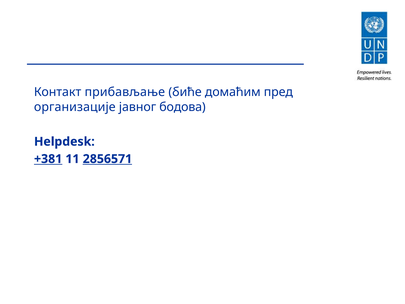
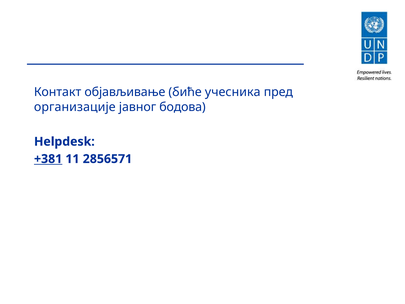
прибављање: прибављање -> објављивање
домаћим: домаћим -> учесника
2856571 underline: present -> none
